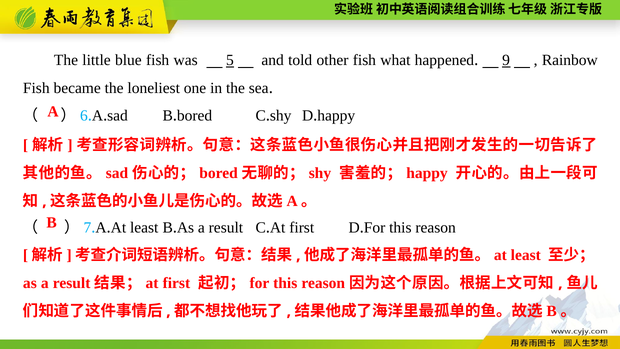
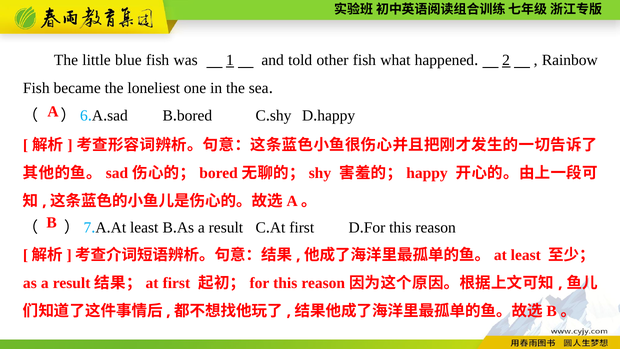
5: 5 -> 1
9: 9 -> 2
